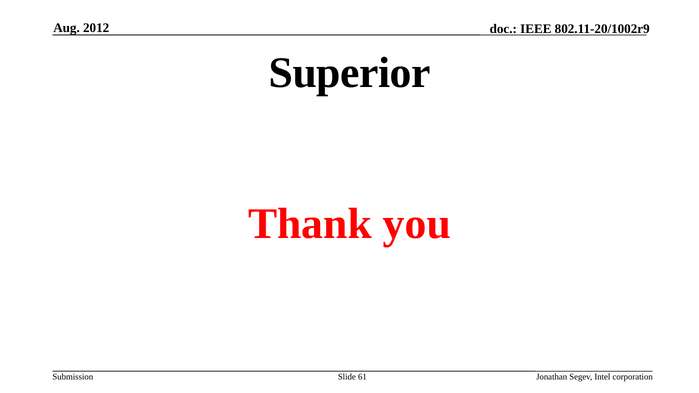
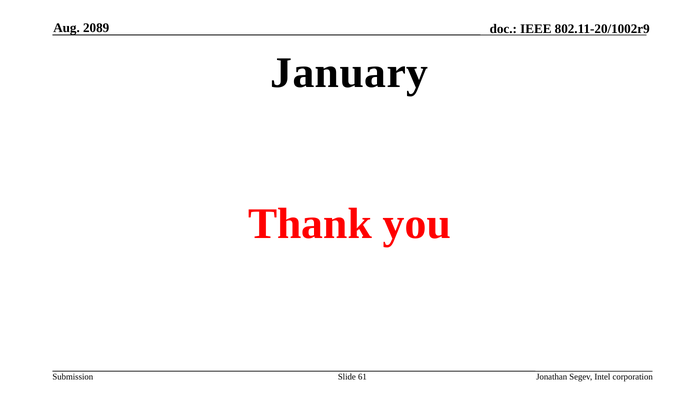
2012: 2012 -> 2089
Superior: Superior -> January
